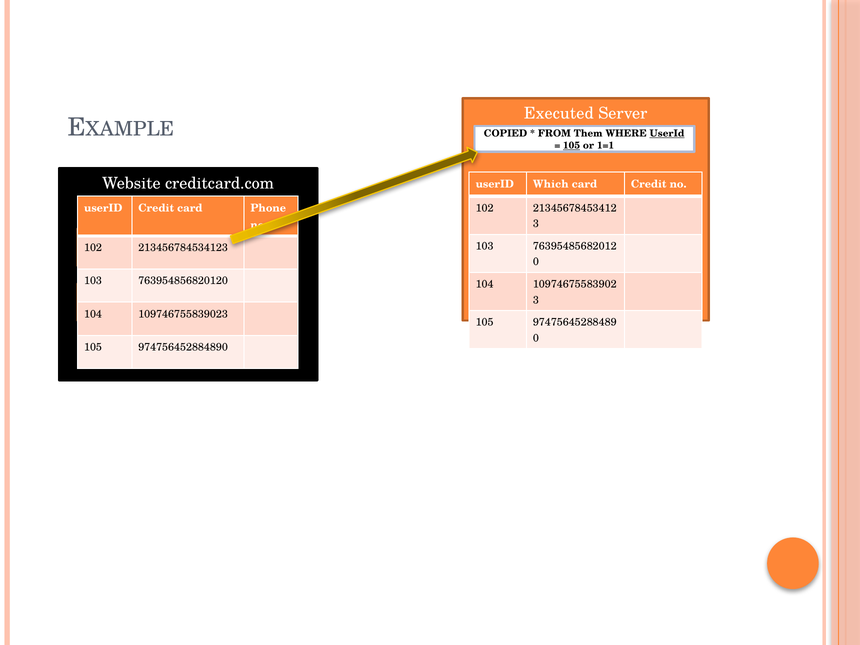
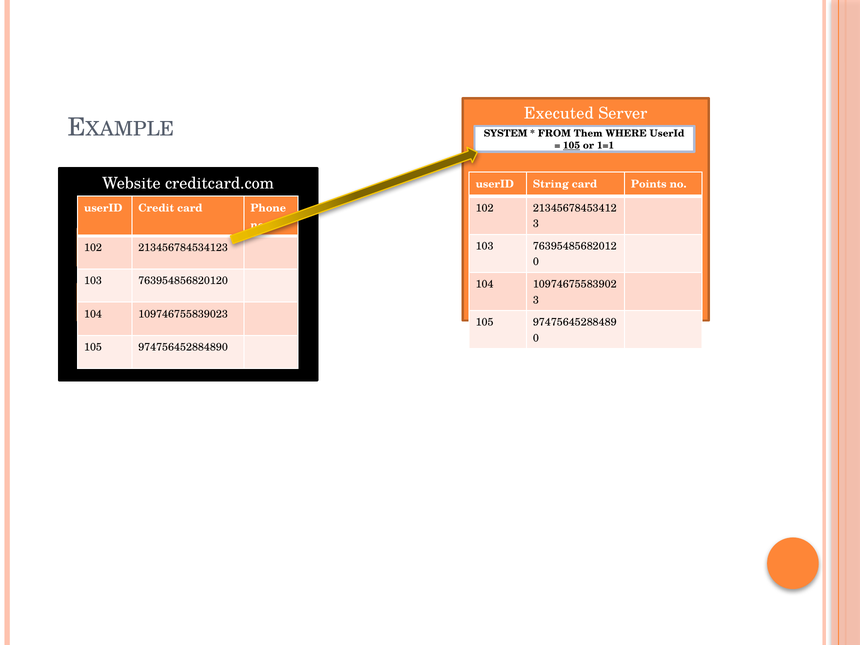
COPIED: COPIED -> SYSTEM
UserId at (667, 134) underline: present -> none
Which: Which -> String
card Credit: Credit -> Points
